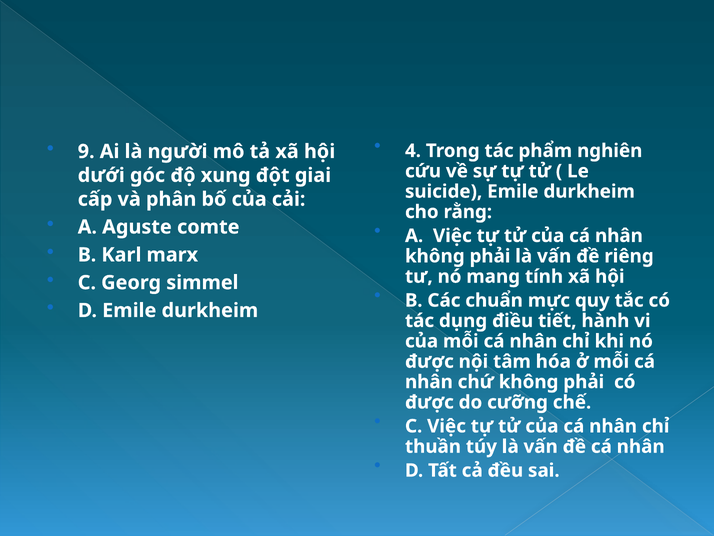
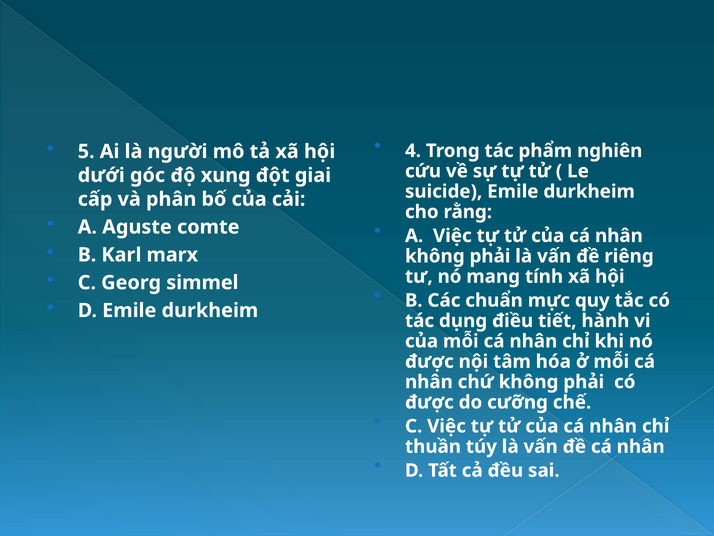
9: 9 -> 5
